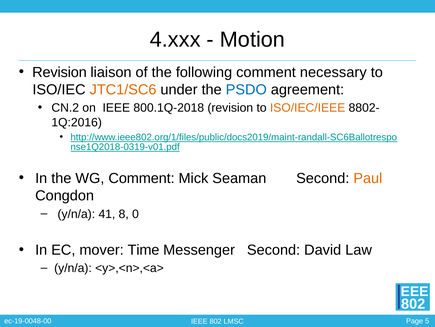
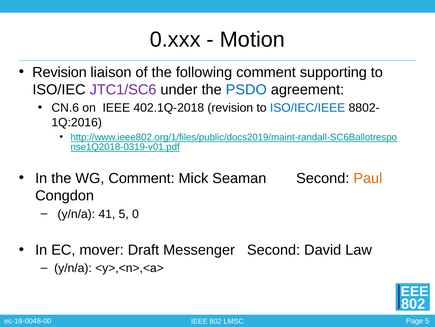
4.xxx: 4.xxx -> 0.xxx
necessary: necessary -> supporting
JTC1/SC6 colour: orange -> purple
CN.2: CN.2 -> CN.6
800.1Q-2018: 800.1Q-2018 -> 402.1Q-2018
ISO/IEC/IEEE colour: orange -> blue
41 8: 8 -> 5
Time: Time -> Draft
